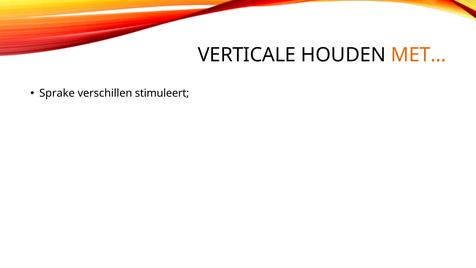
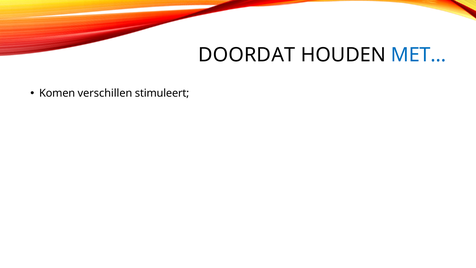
VERTICALE: VERTICALE -> DOORDAT
MET… colour: orange -> blue
Sprake: Sprake -> Komen
